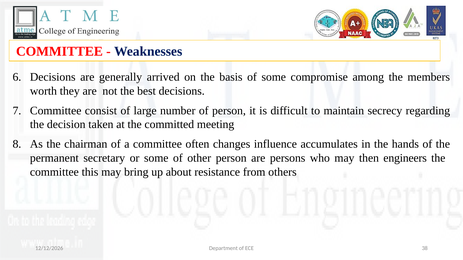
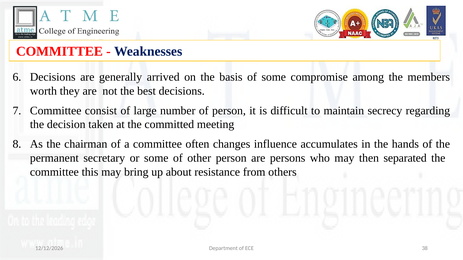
engineers: engineers -> separated
